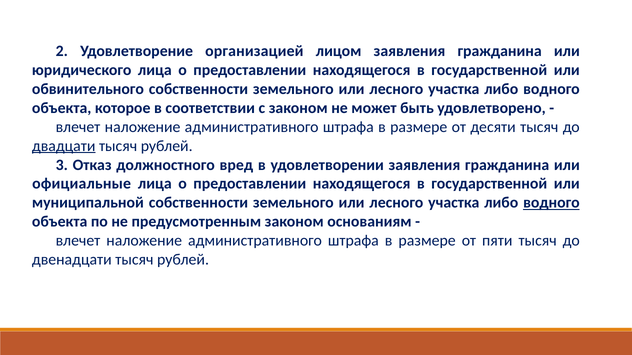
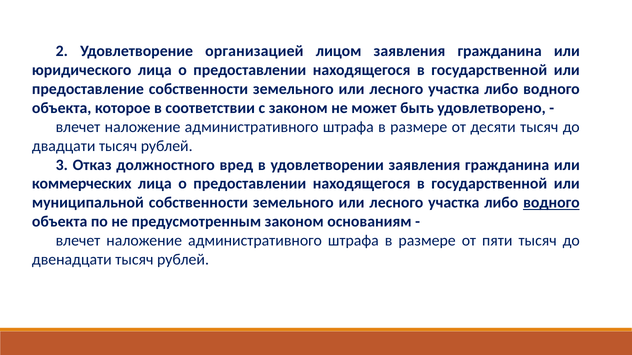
обвинительного: обвинительного -> предоставление
двадцати underline: present -> none
официальные: официальные -> коммерческих
